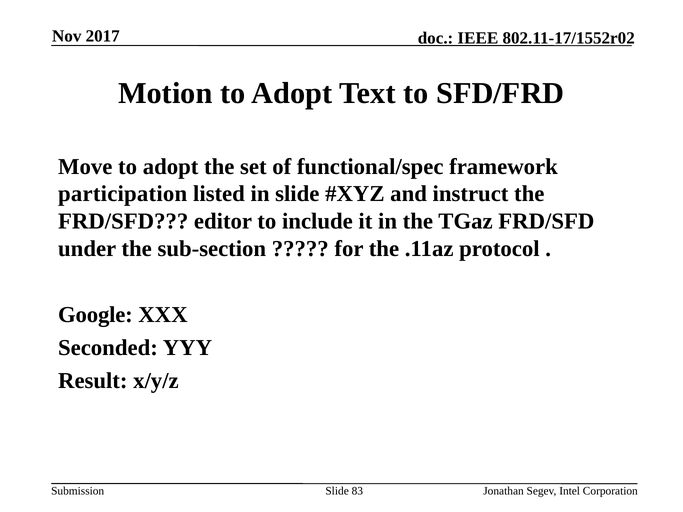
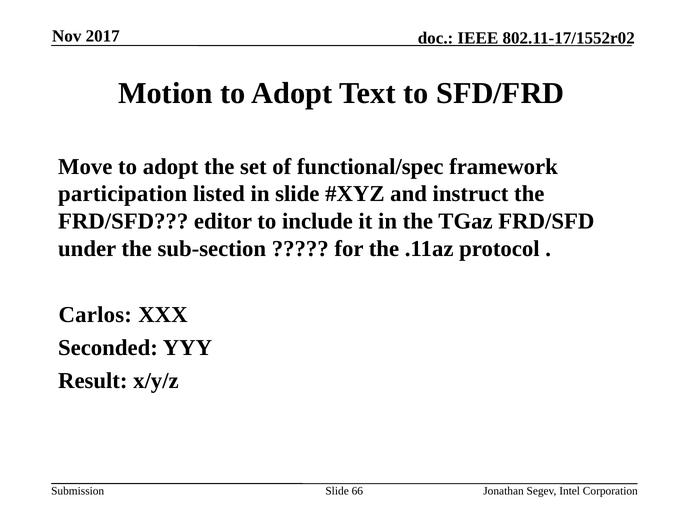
Google: Google -> Carlos
83: 83 -> 66
